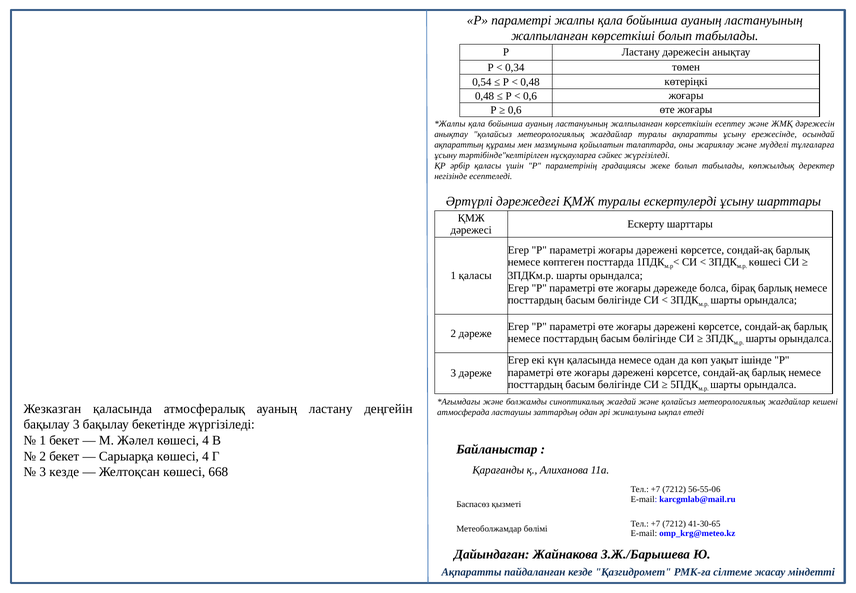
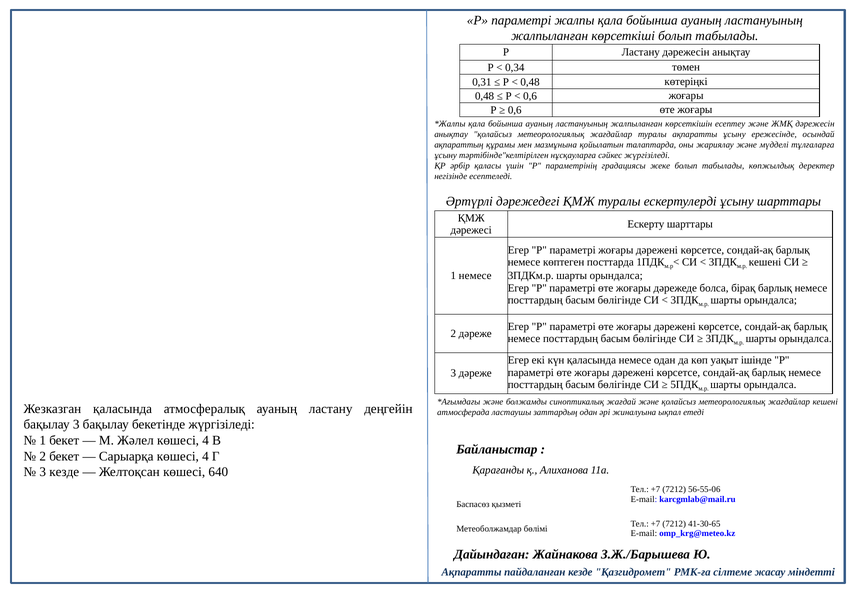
0,54: 0,54 -> 0,31
көшесі at (765, 262): көшесі -> кешені
1 қаласы: қаласы -> немесе
668: 668 -> 640
